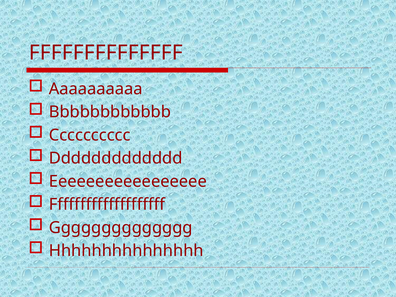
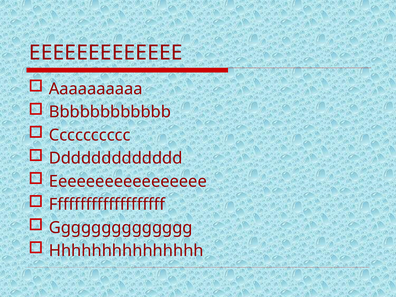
FFFFFFFFFFFFFF: FFFFFFFFFFFFFF -> EEEEEEEEEEEEE
